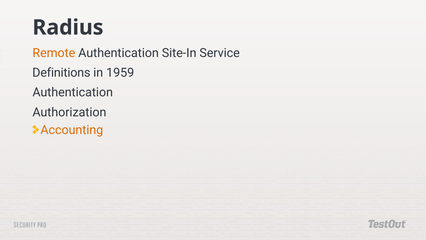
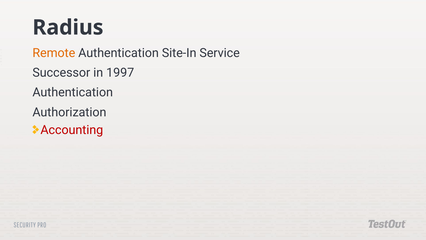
Definitions: Definitions -> Successor
1959: 1959 -> 1997
Accounting colour: orange -> red
